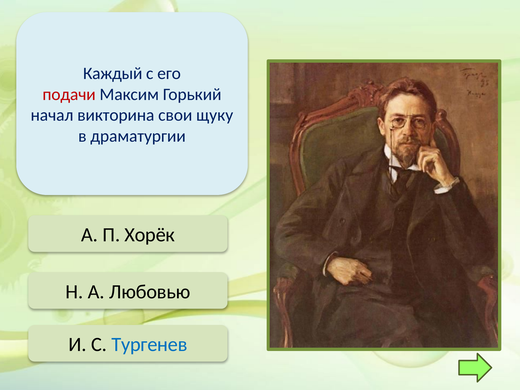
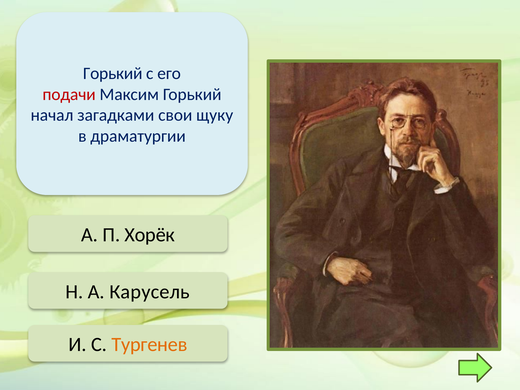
Каждый at (113, 74): Каждый -> Горький
викторина: викторина -> загадками
Любовью: Любовью -> Карусель
Тургенев colour: blue -> orange
